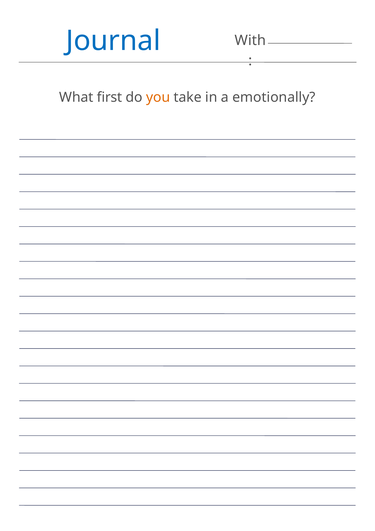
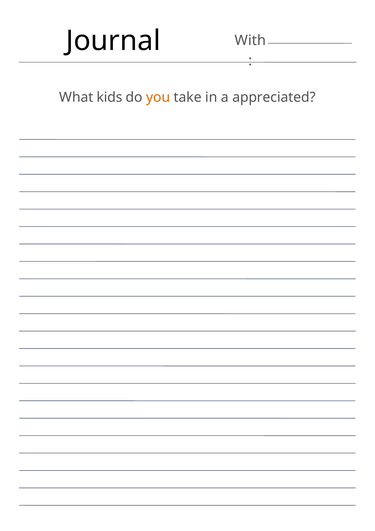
Journal colour: blue -> black
first: first -> kids
emotionally: emotionally -> appreciated
